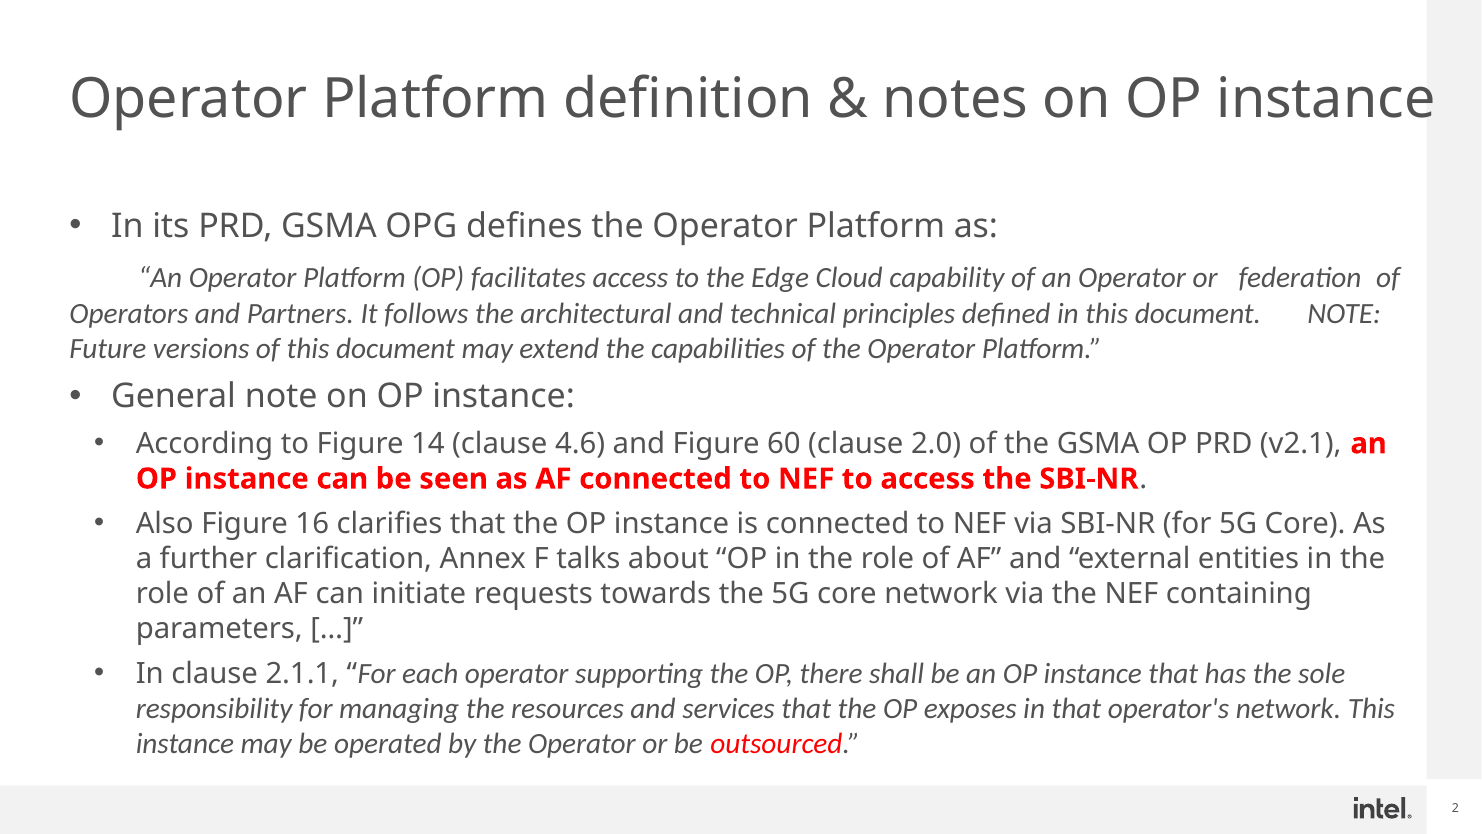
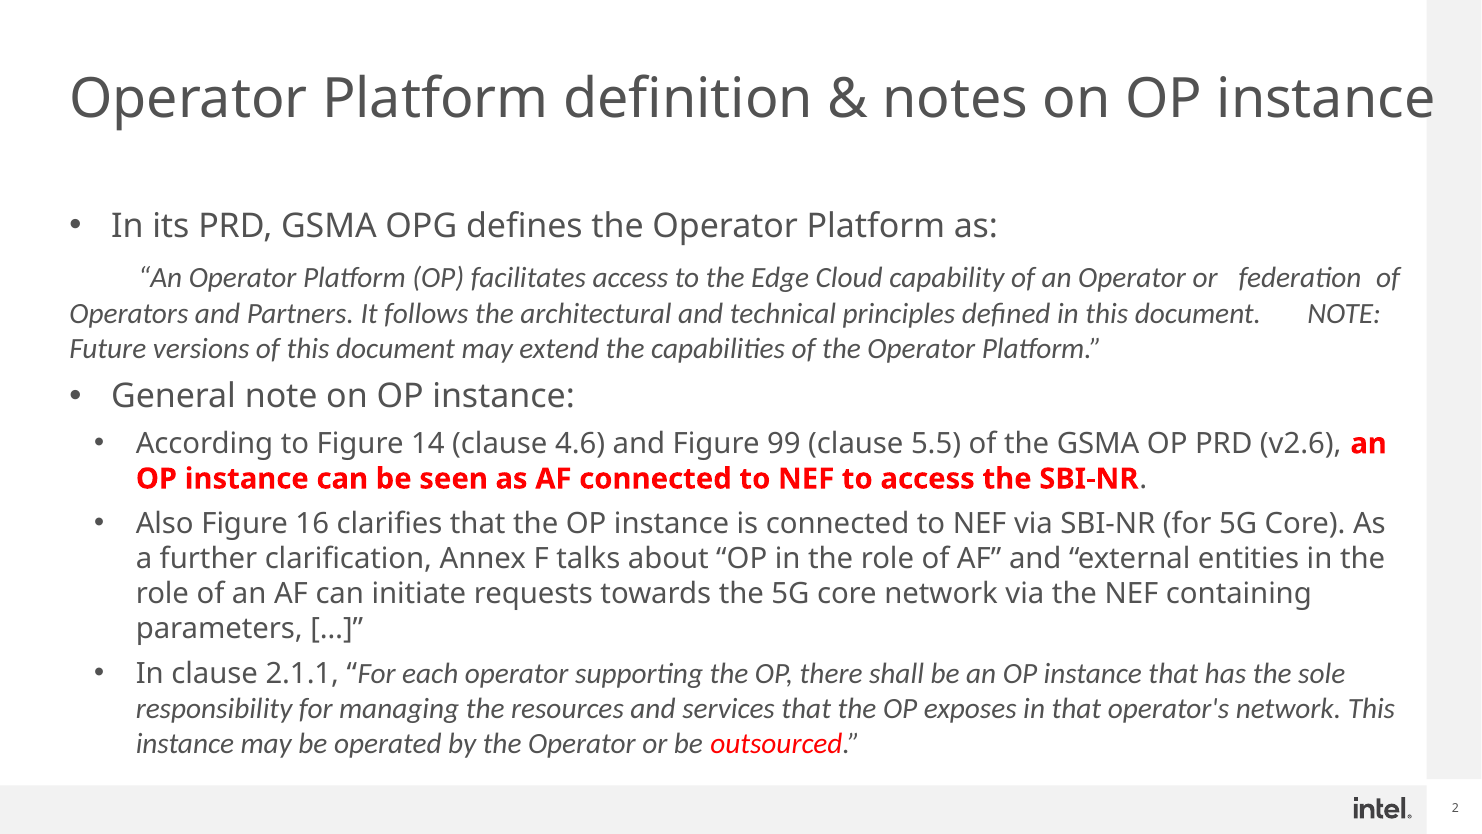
60: 60 -> 99
2.0: 2.0 -> 5.5
v2.1: v2.1 -> v2.6
